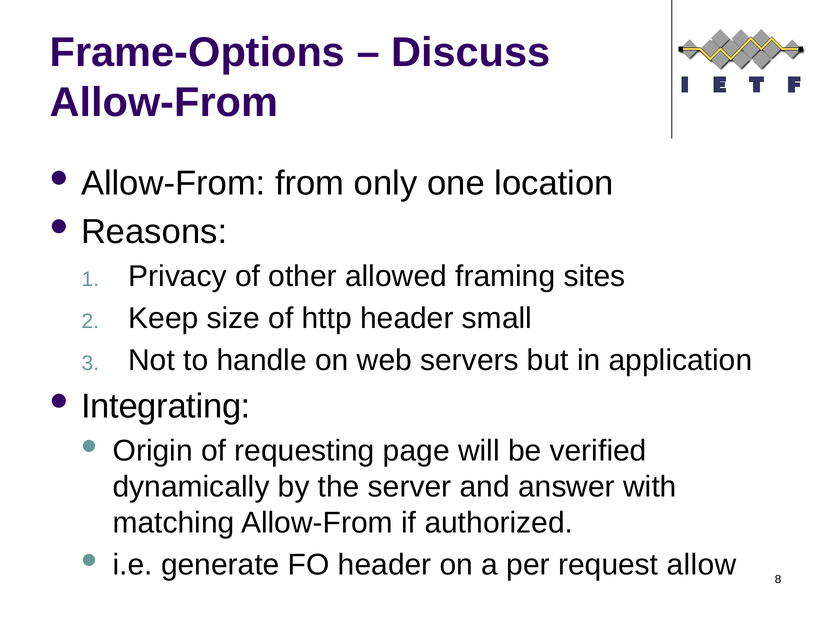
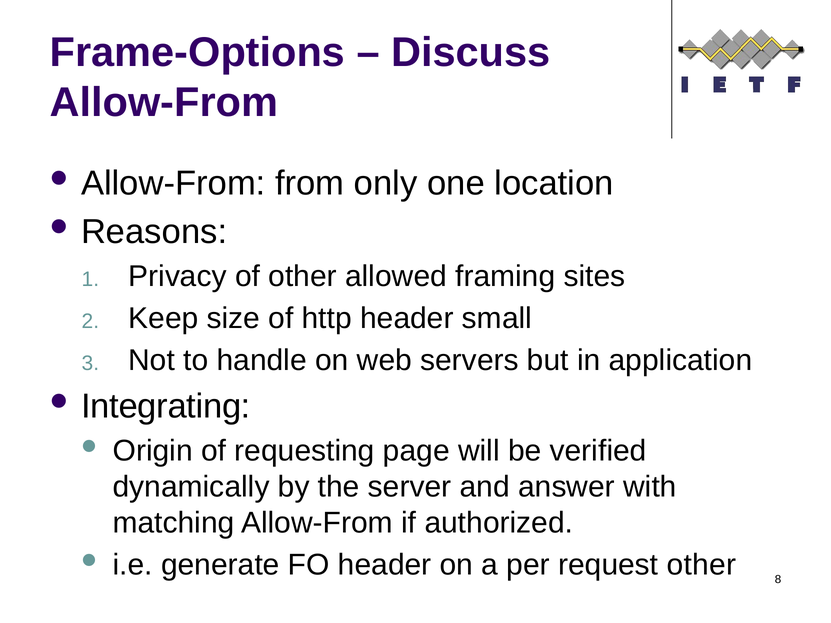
request allow: allow -> other
